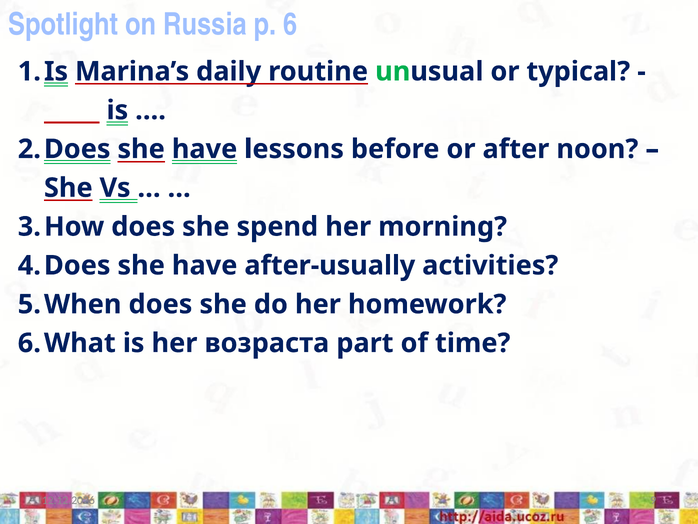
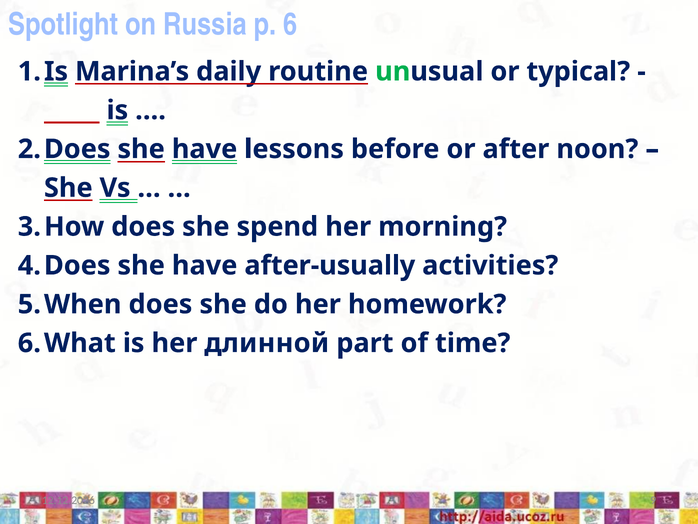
возраста: возраста -> длинной
